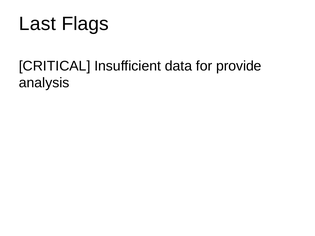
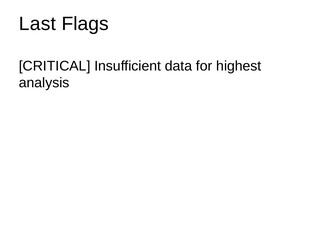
provide: provide -> highest
